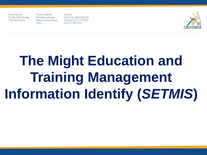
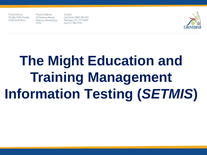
Identify: Identify -> Testing
